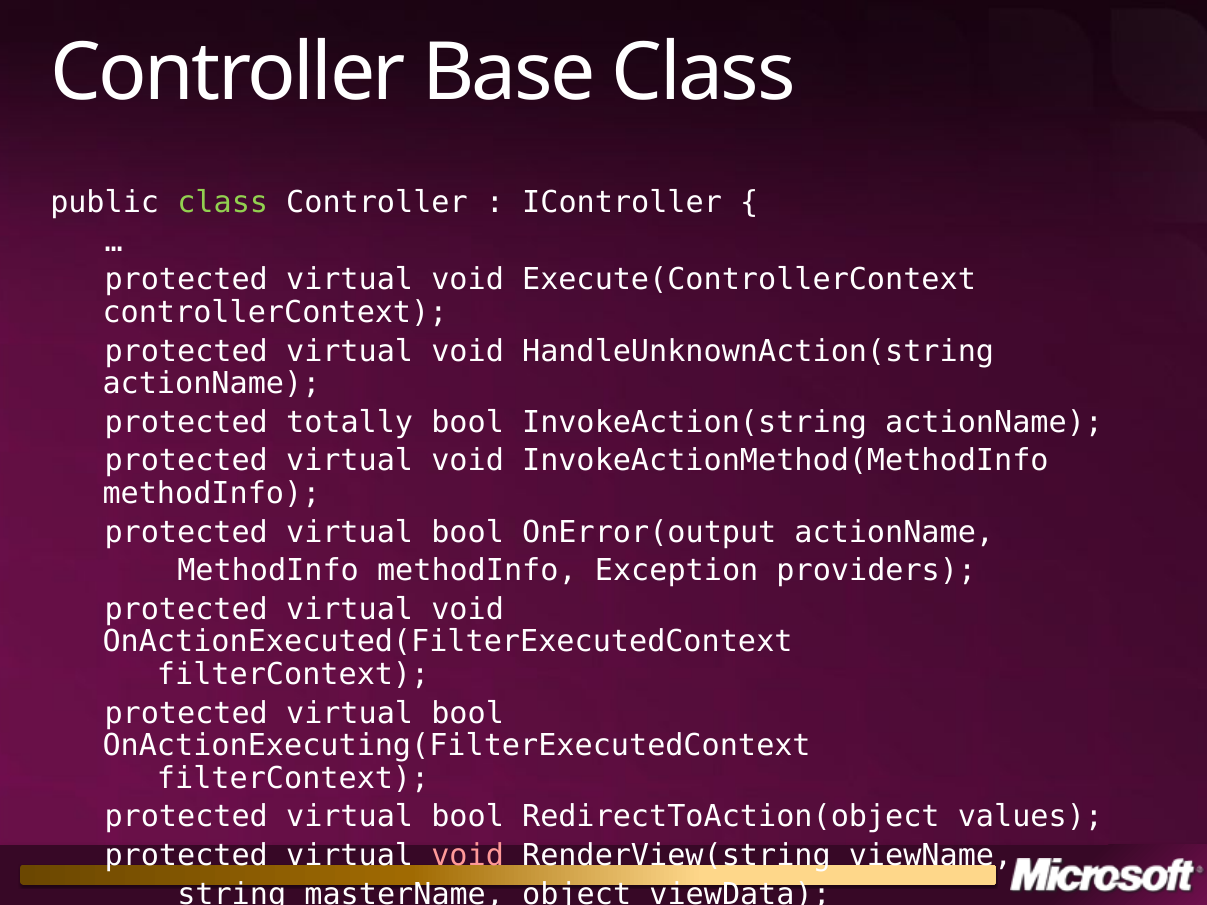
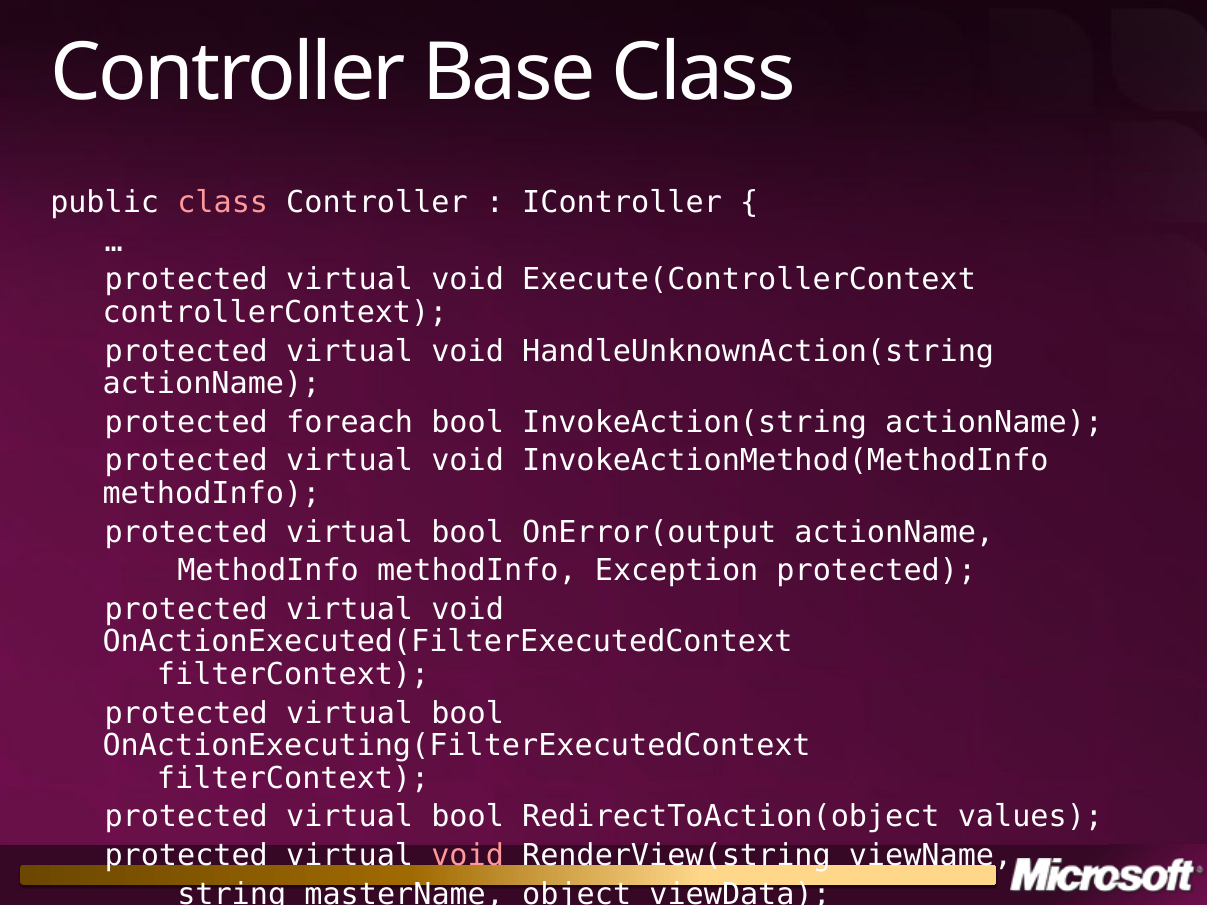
class at (223, 203) colour: light green -> pink
totally: totally -> foreach
Exception providers: providers -> protected
